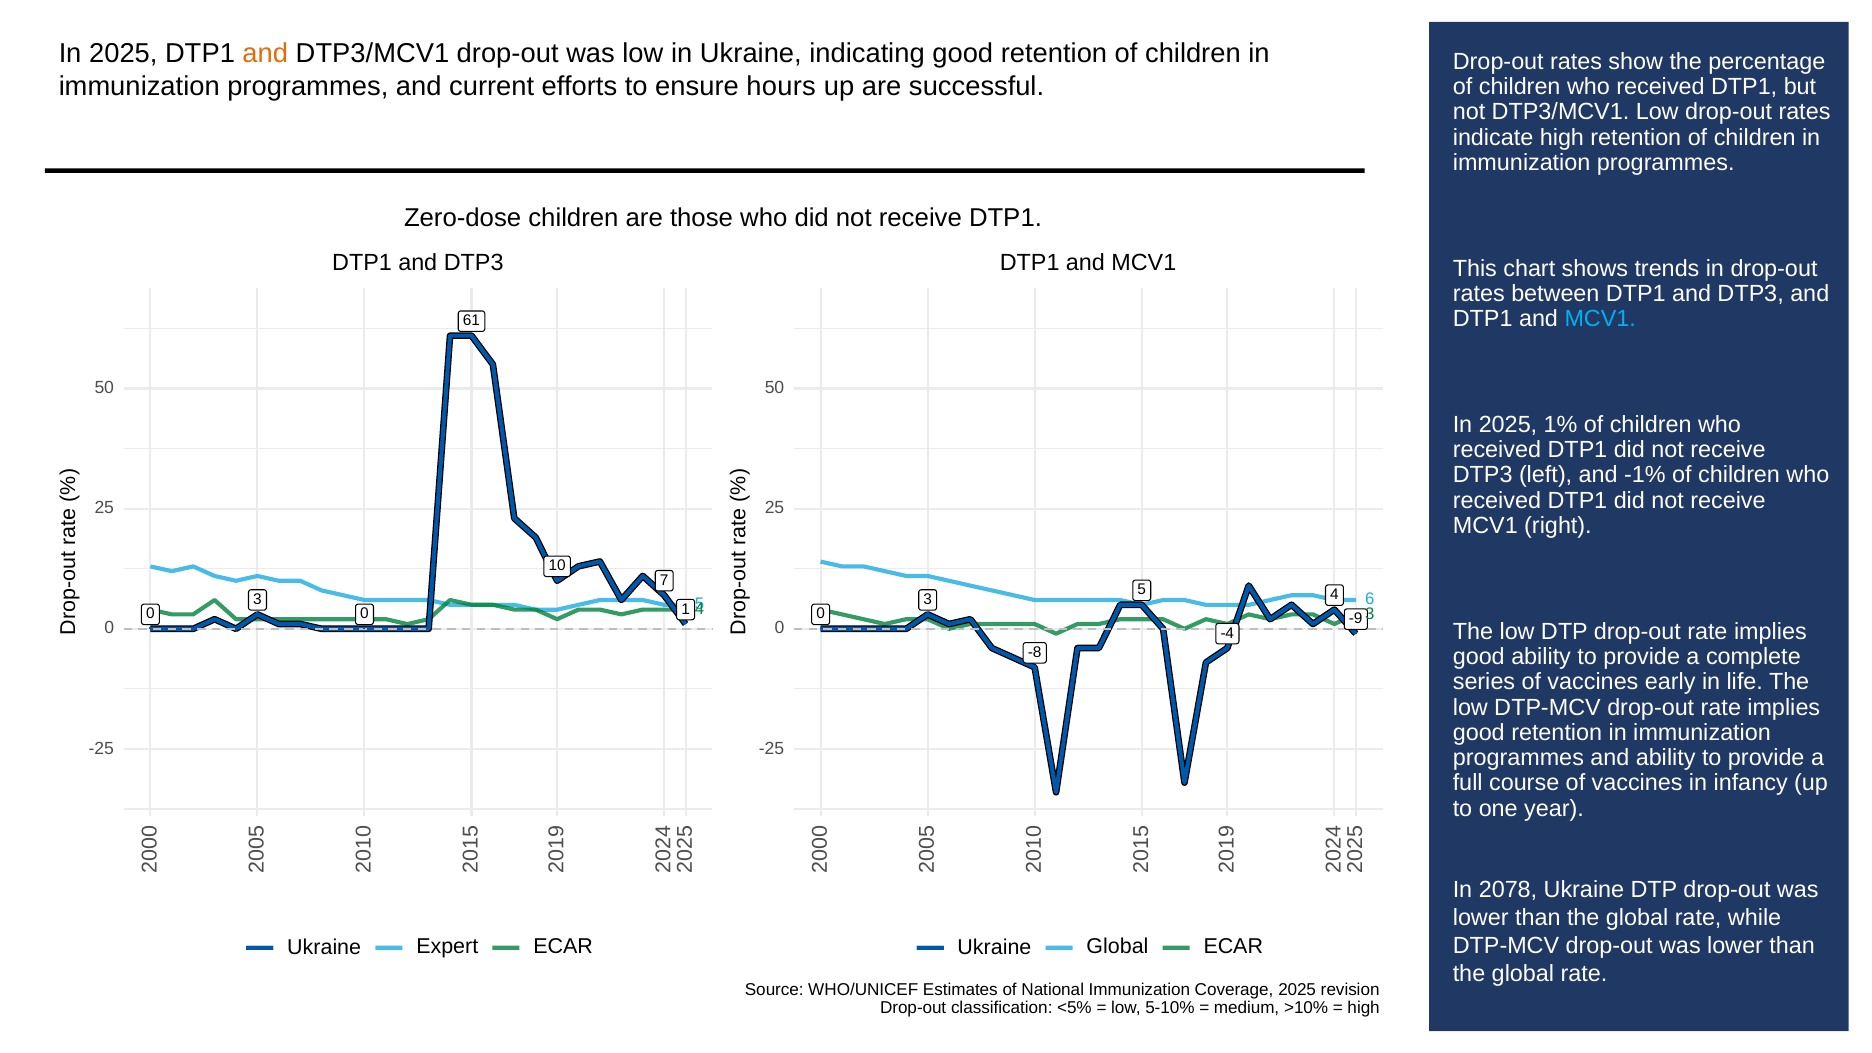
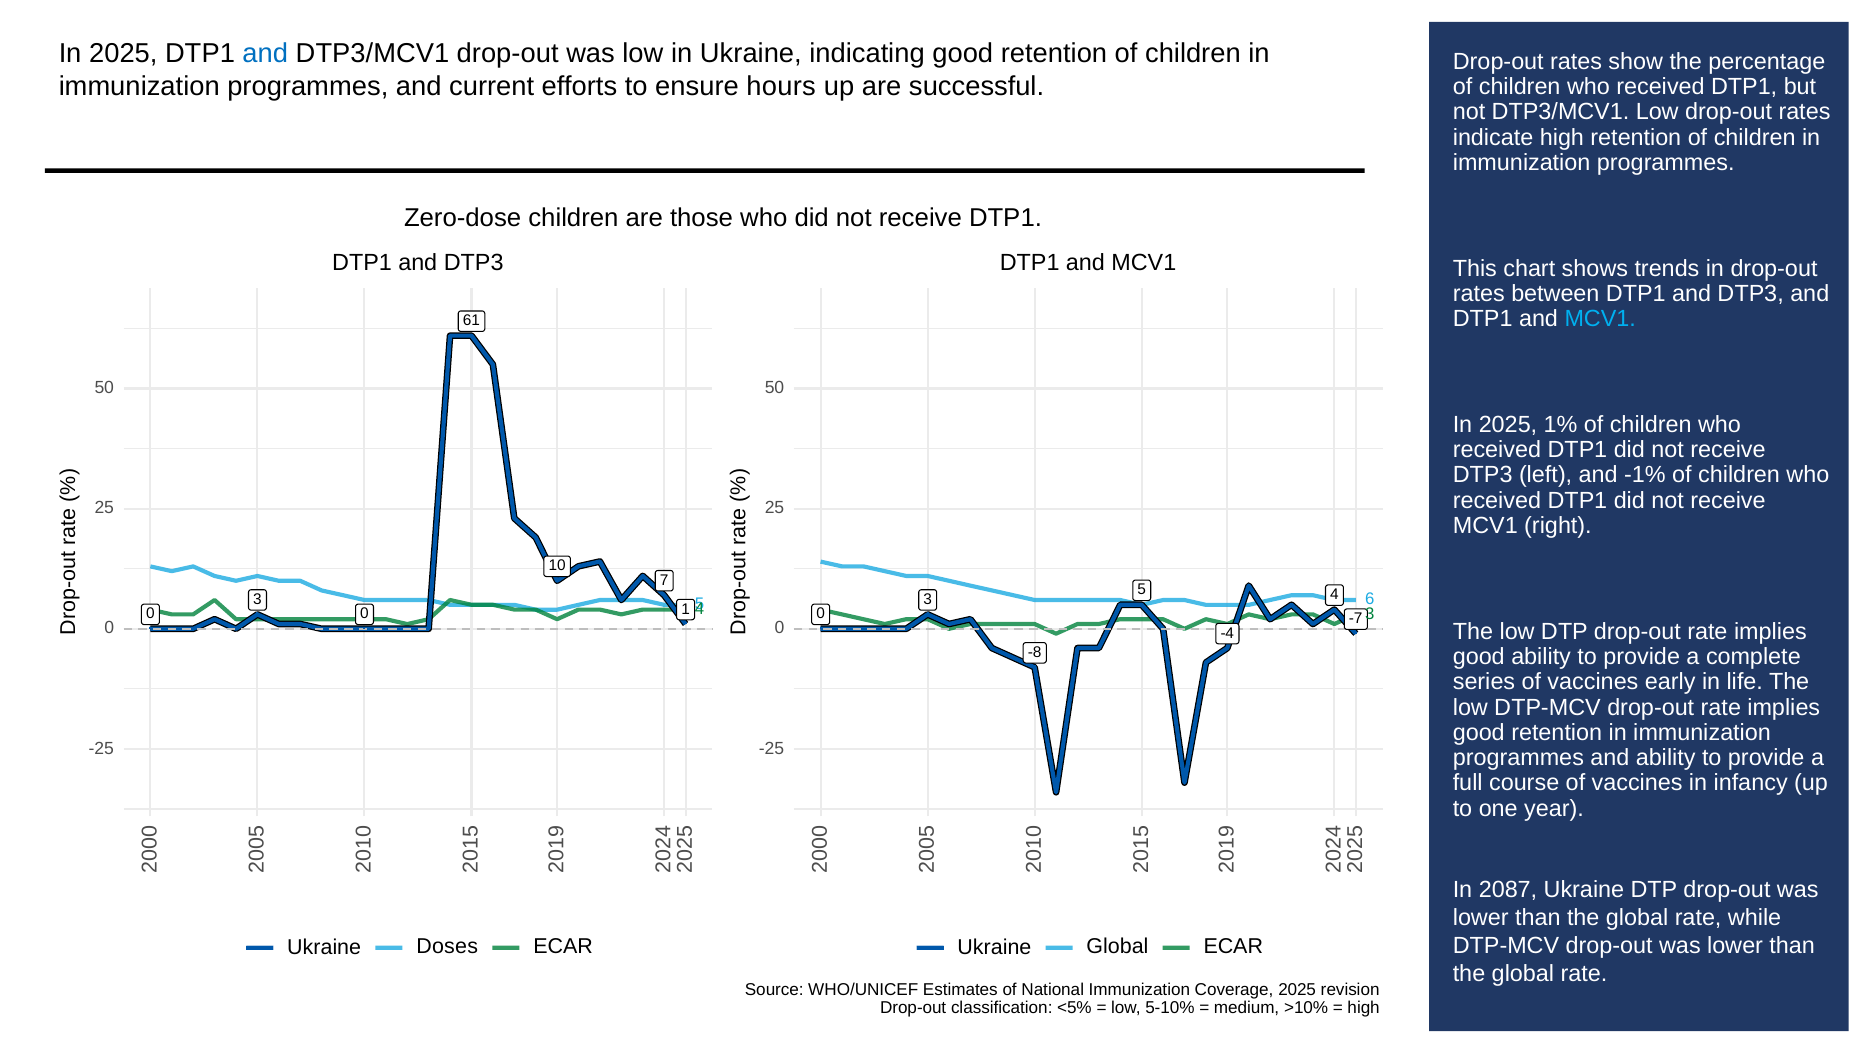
and at (265, 53) colour: orange -> blue
-9: -9 -> -7
2078: 2078 -> 2087
Expert: Expert -> Doses
